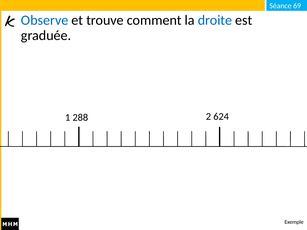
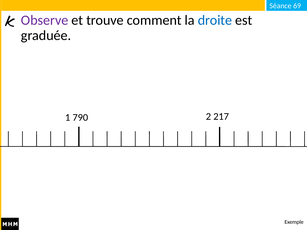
Observe colour: blue -> purple
288: 288 -> 790
624: 624 -> 217
